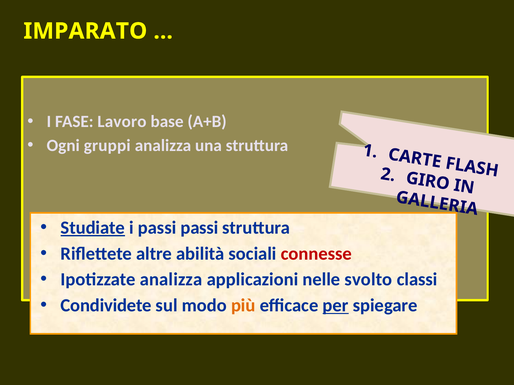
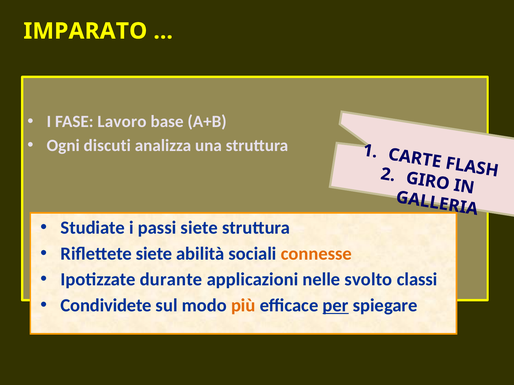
gruppi: gruppi -> discuti
Studiate underline: present -> none
passi passi: passi -> siete
Riflettete altre: altre -> siete
connesse colour: red -> orange
Ipotizzate analizza: analizza -> durante
